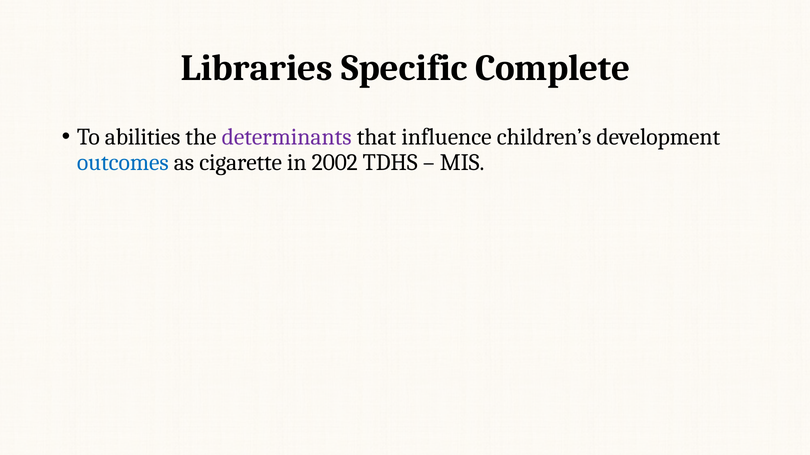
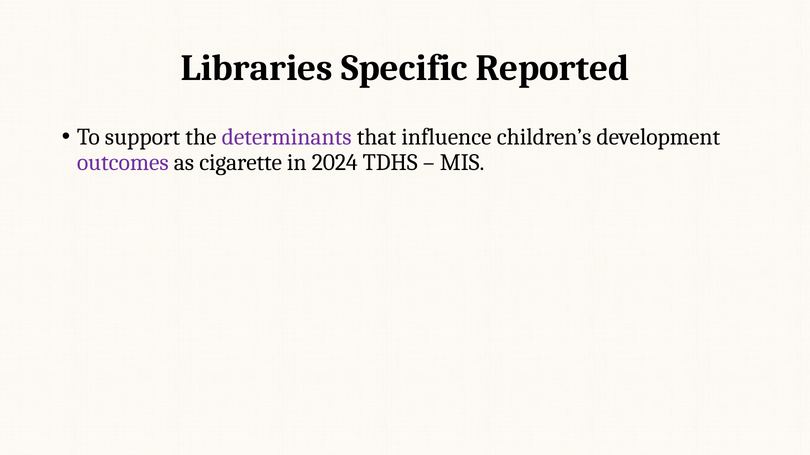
Complete: Complete -> Reported
abilities: abilities -> support
outcomes colour: blue -> purple
2002: 2002 -> 2024
